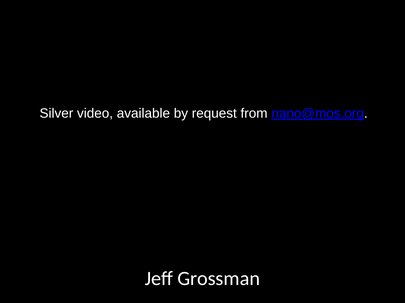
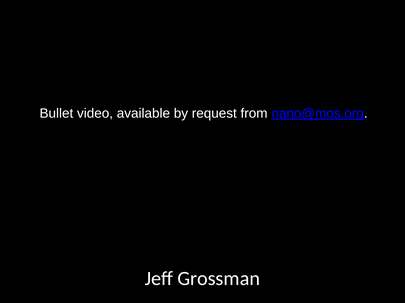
Silver: Silver -> Bullet
